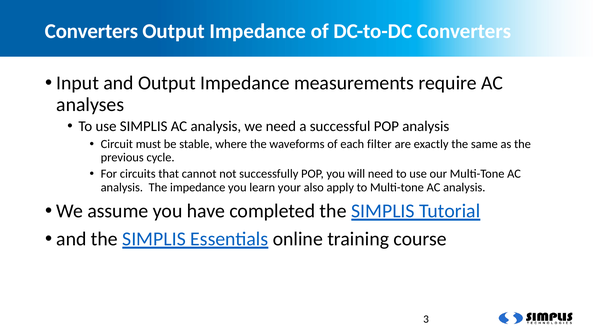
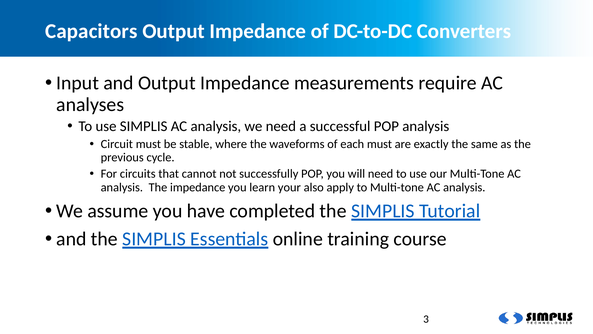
Converters at (92, 31): Converters -> Capacitors
each filter: filter -> must
